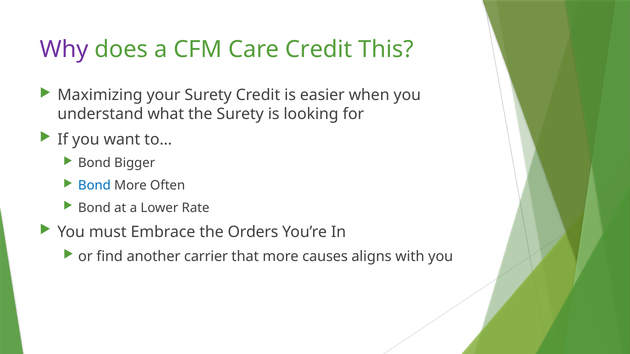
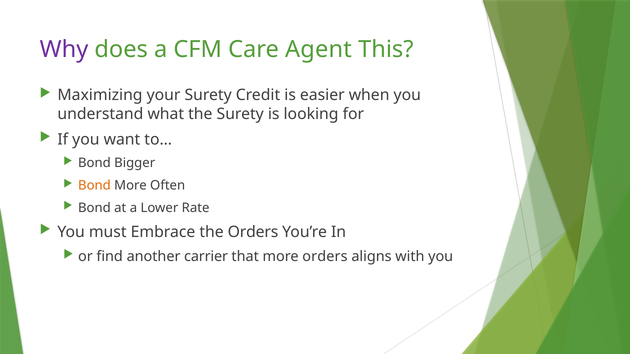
Care Credit: Credit -> Agent
Bond at (94, 186) colour: blue -> orange
more causes: causes -> orders
